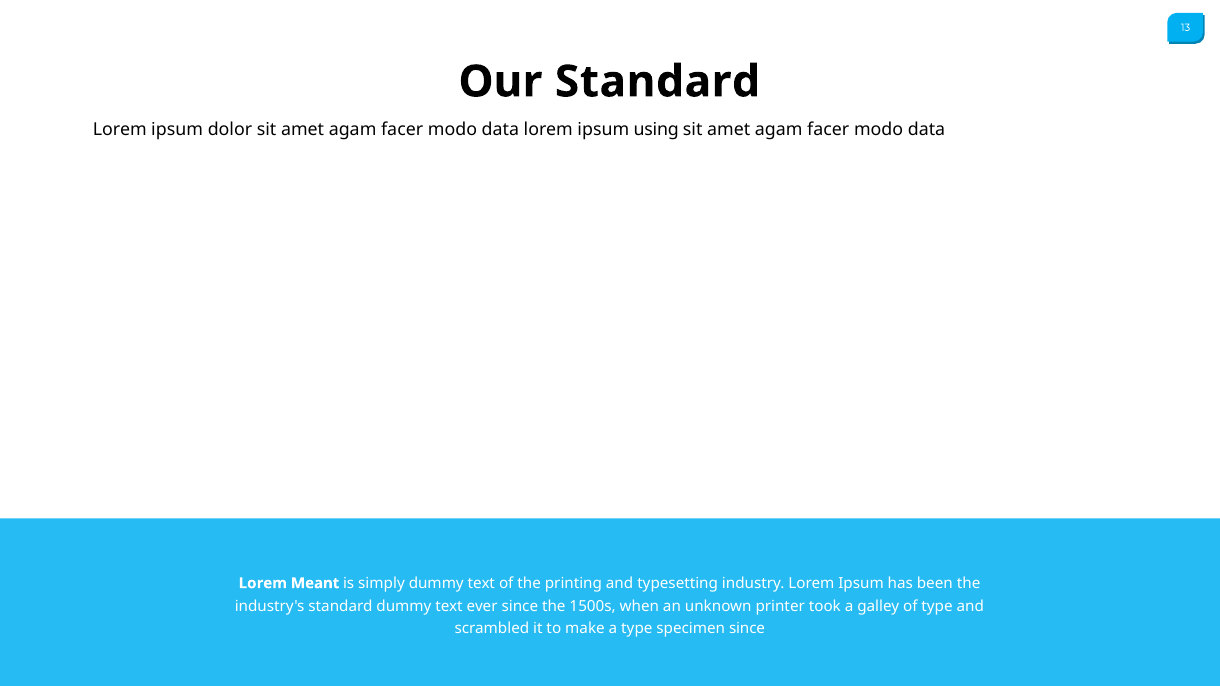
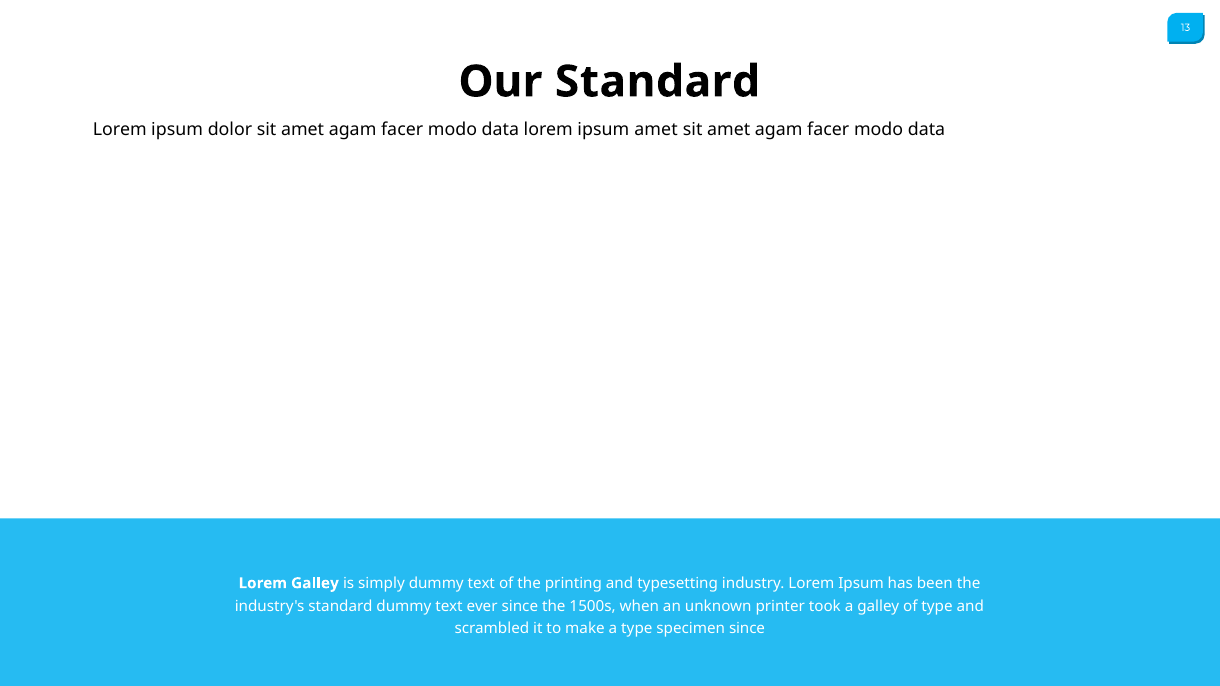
ipsum using: using -> amet
Lorem Meant: Meant -> Galley
